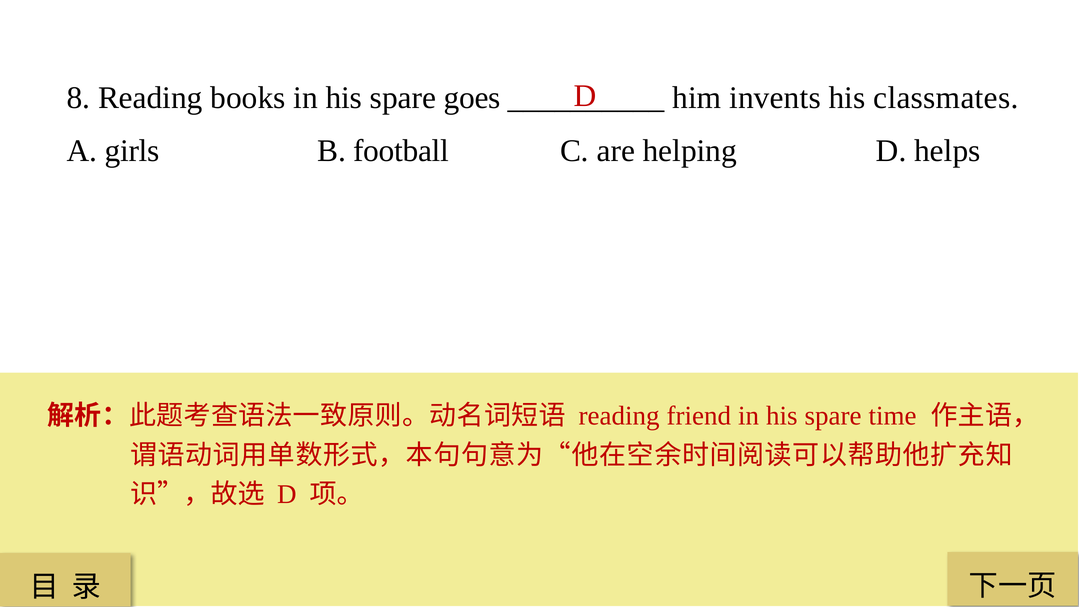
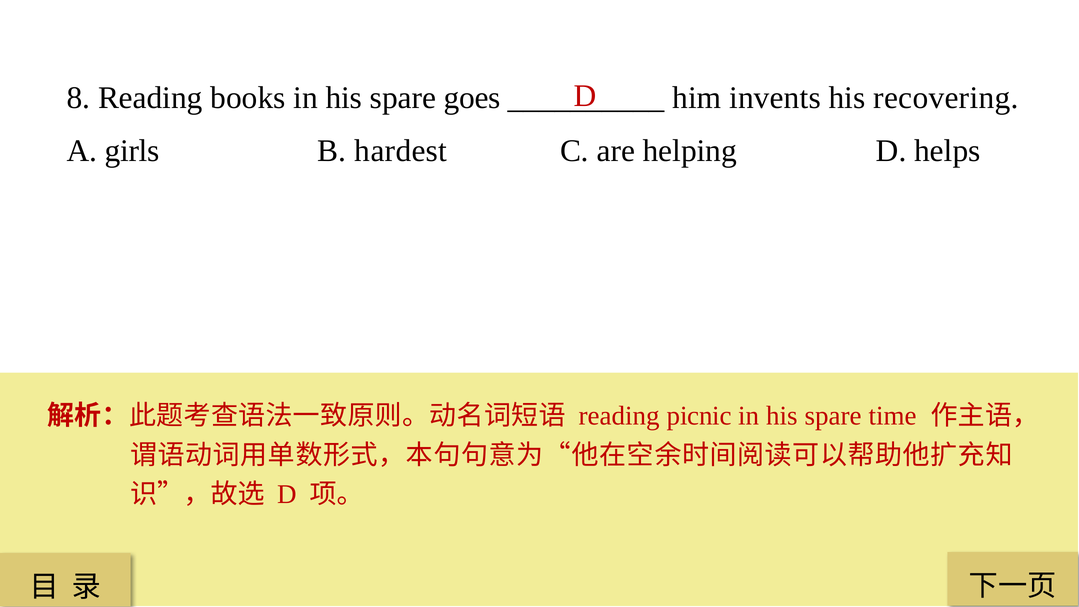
classmates: classmates -> recovering
football: football -> hardest
friend: friend -> picnic
